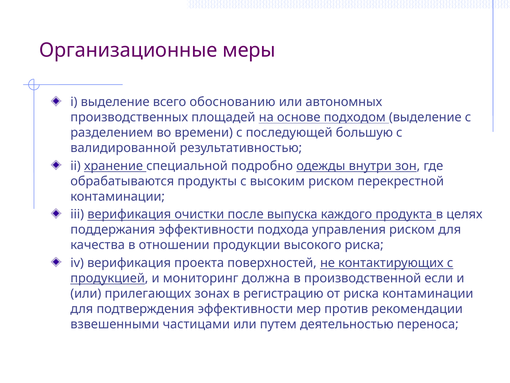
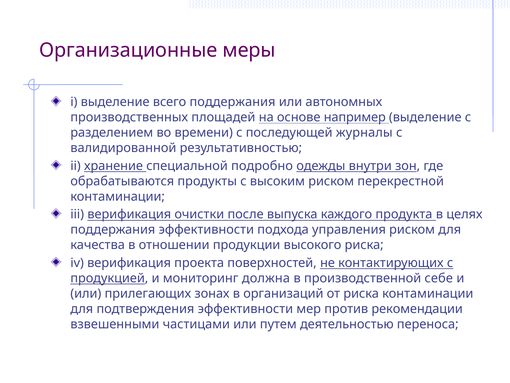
всего обоснованию: обоснованию -> поддержания
подходом: подходом -> например
большую: большую -> журналы
если: если -> себе
регистрацию: регистрацию -> организаций
